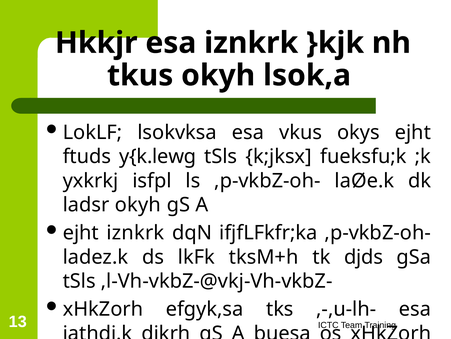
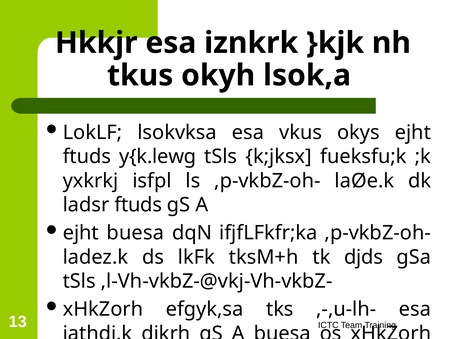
ladsr okyh: okyh -> ftuds
ejht iznkrk: iznkrk -> buesa
